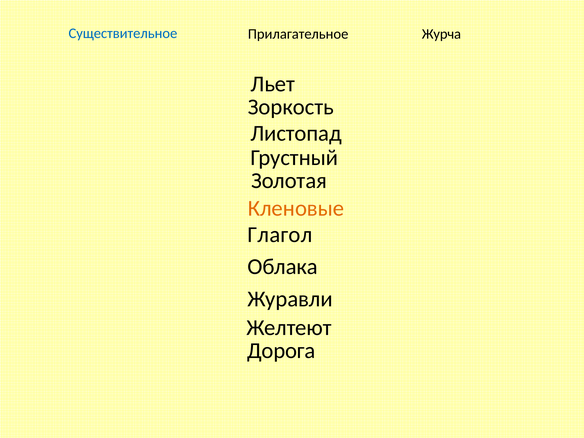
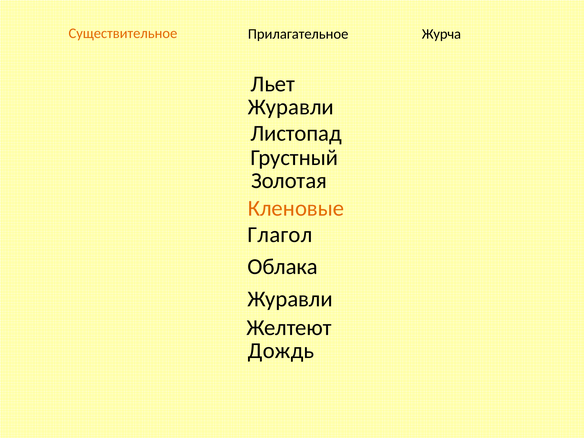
Существительное colour: blue -> orange
Зоркость at (291, 107): Зоркость -> Журавли
Дорога: Дорога -> Дождь
